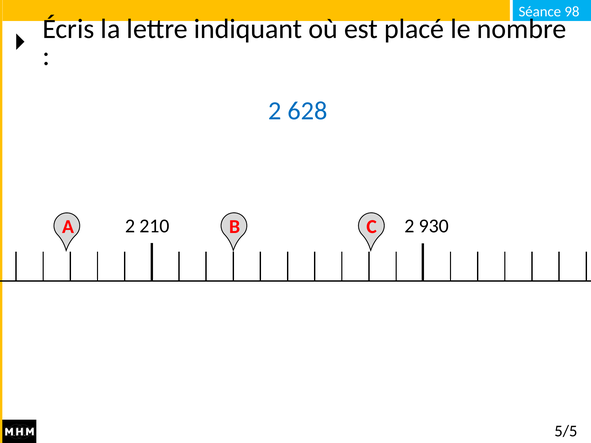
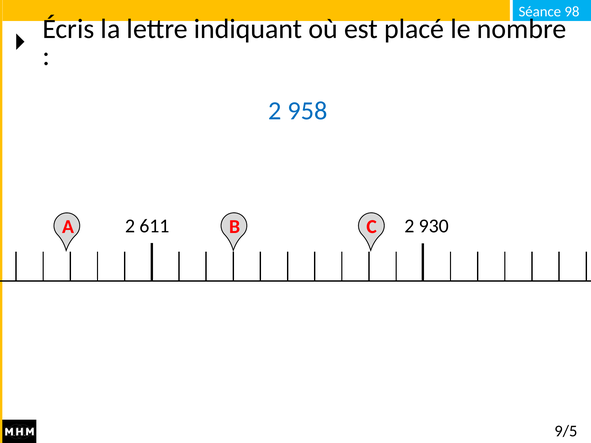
628: 628 -> 958
210: 210 -> 611
5/5: 5/5 -> 9/5
